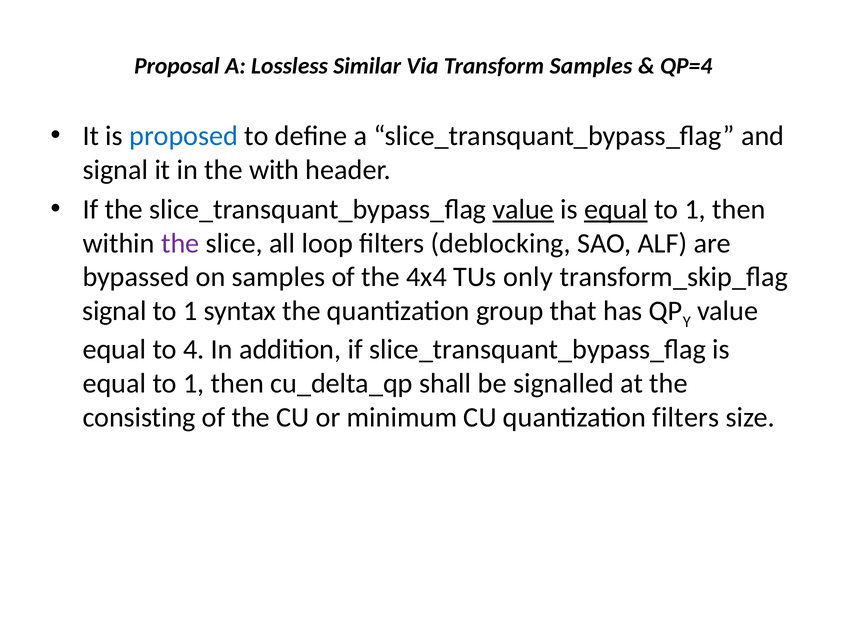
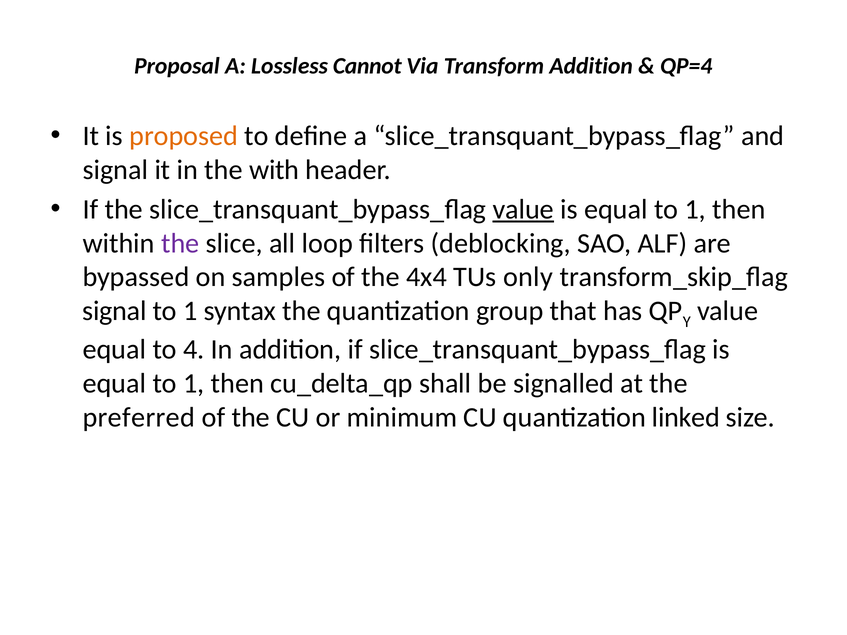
Similar: Similar -> Cannot
Transform Samples: Samples -> Addition
proposed colour: blue -> orange
equal at (616, 209) underline: present -> none
consisting: consisting -> preferred
quantization filters: filters -> linked
